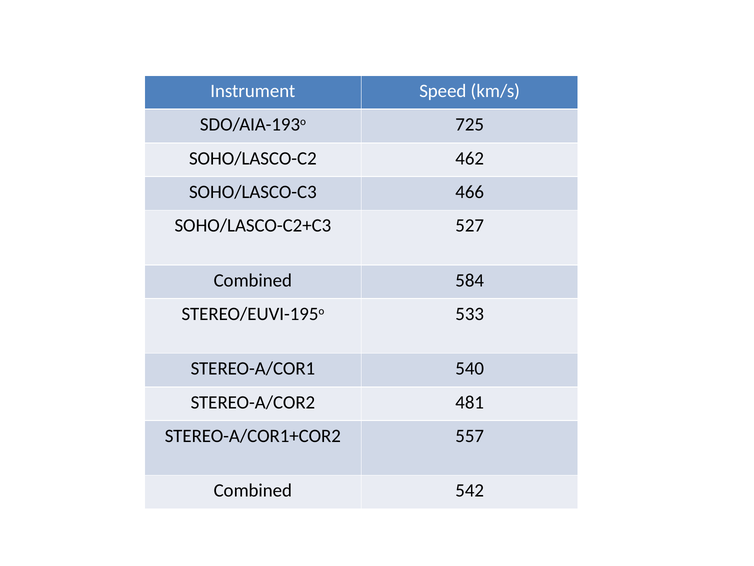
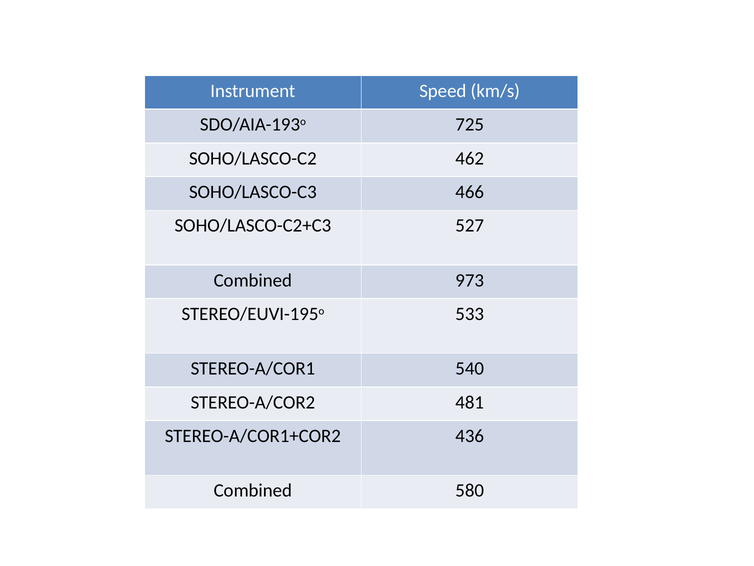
584: 584 -> 973
557: 557 -> 436
542: 542 -> 580
